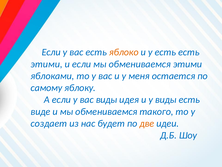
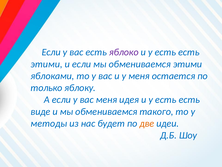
яблоко colour: orange -> purple
самому: самому -> только
вас виды: виды -> меня
идея и у виды: виды -> есть
создает: создает -> методы
